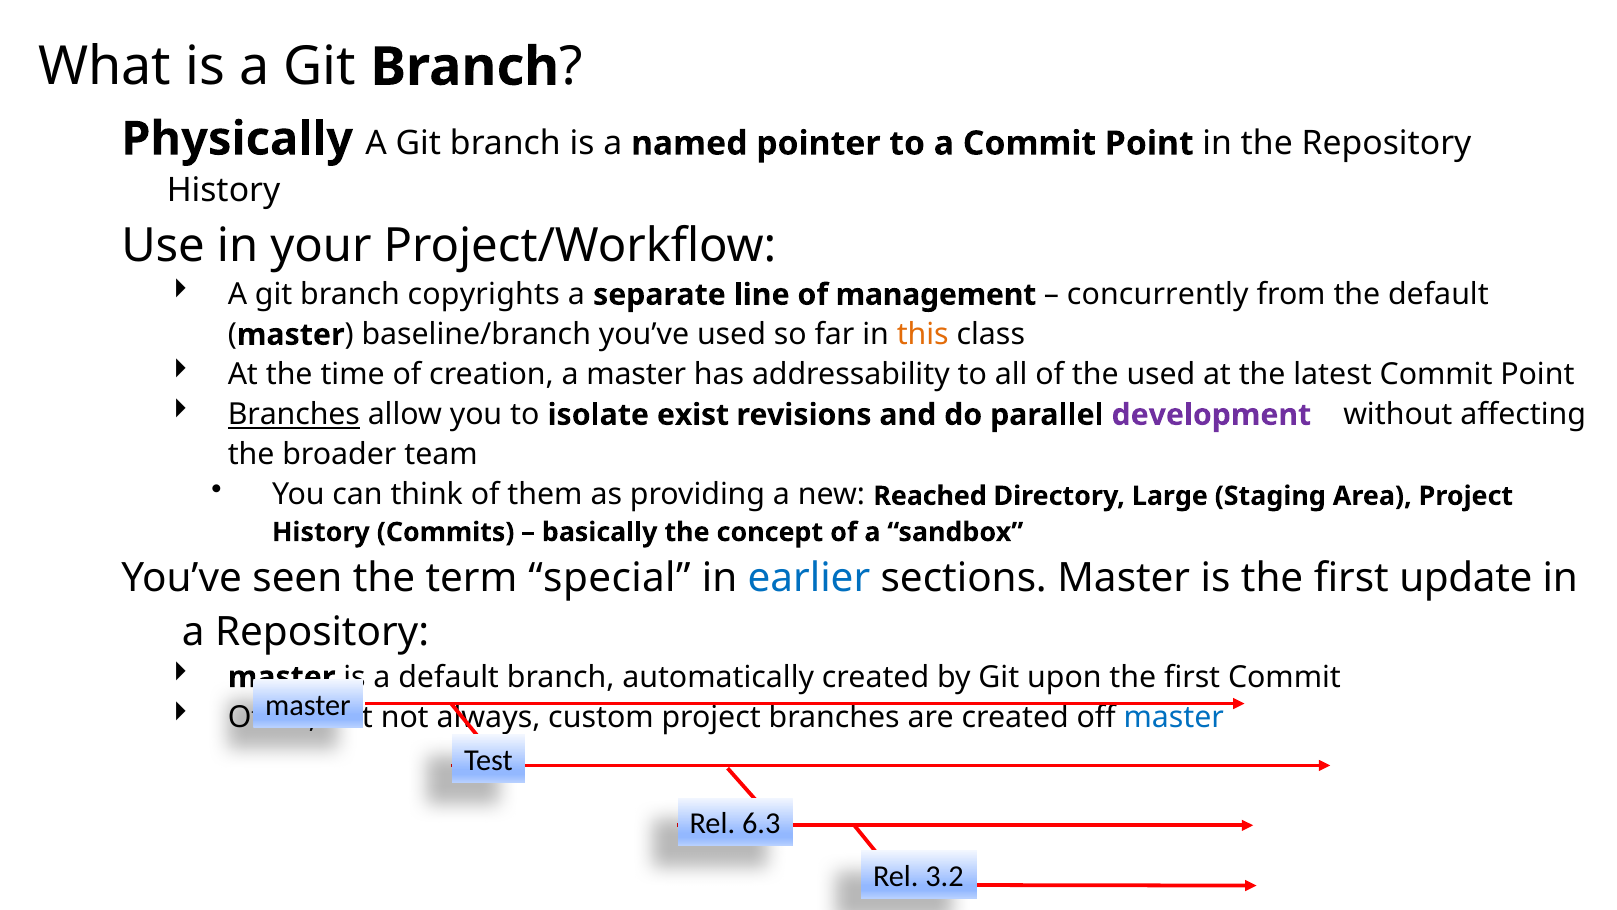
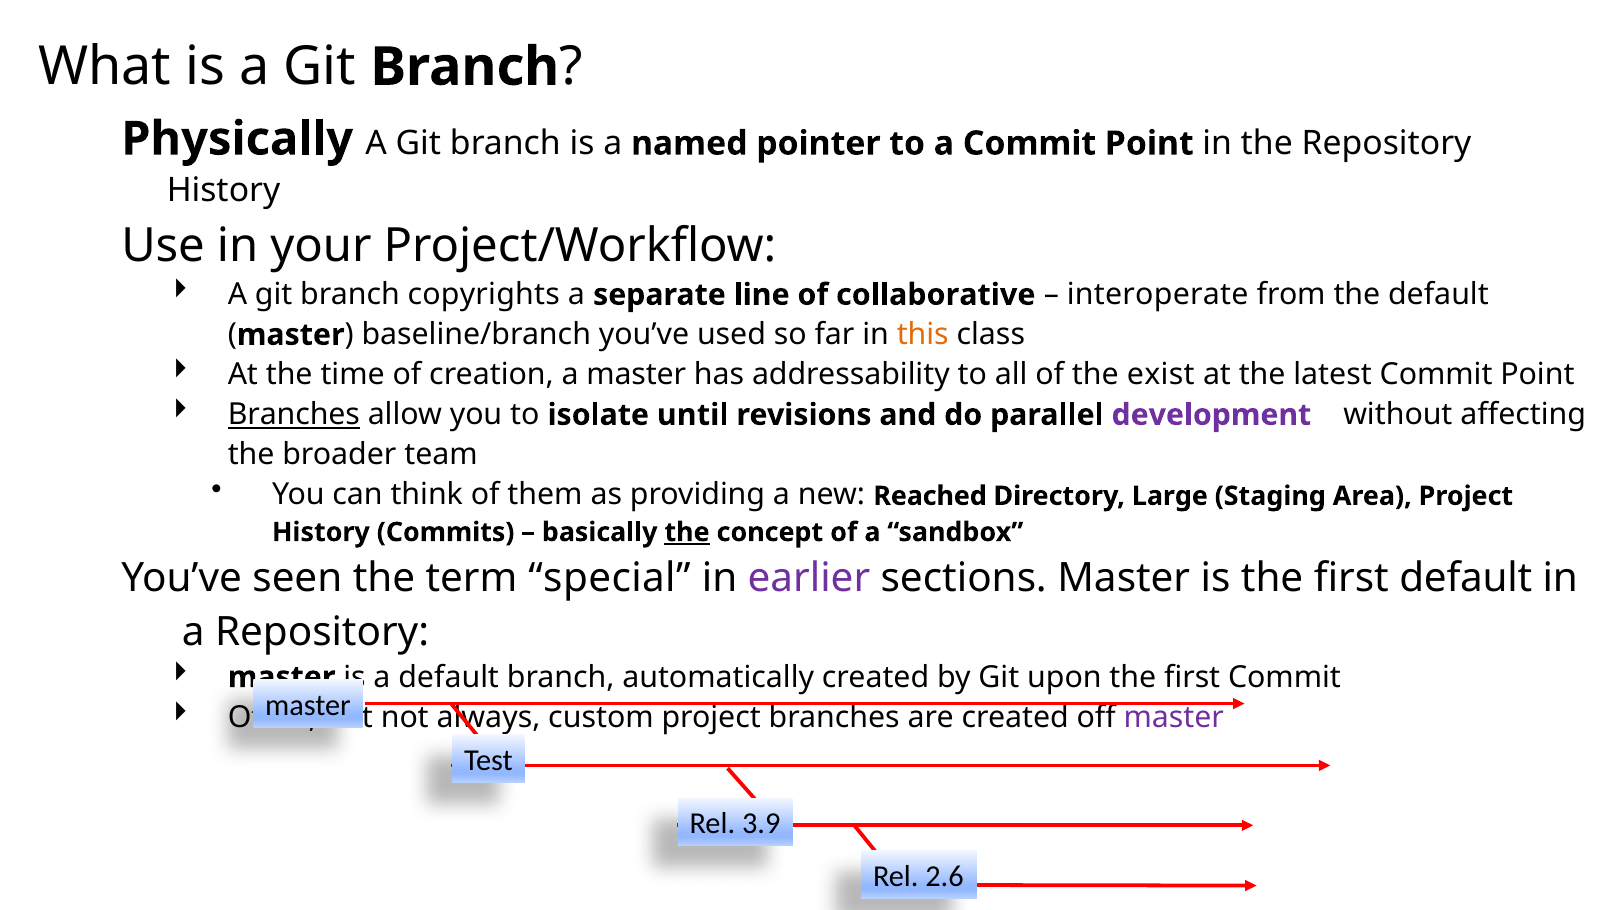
management: management -> collaborative
concurrently: concurrently -> interoperate
the used: used -> exist
exist: exist -> until
the at (687, 532) underline: none -> present
earlier colour: blue -> purple
first update: update -> default
master at (1174, 717) colour: blue -> purple
6.3: 6.3 -> 3.9
3.2: 3.2 -> 2.6
